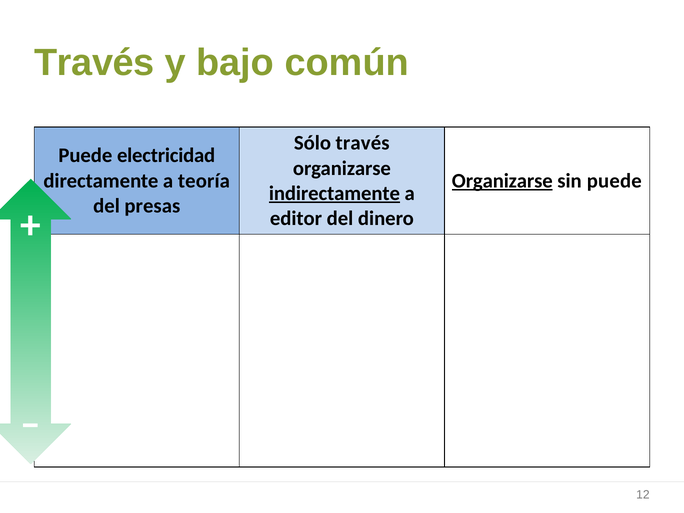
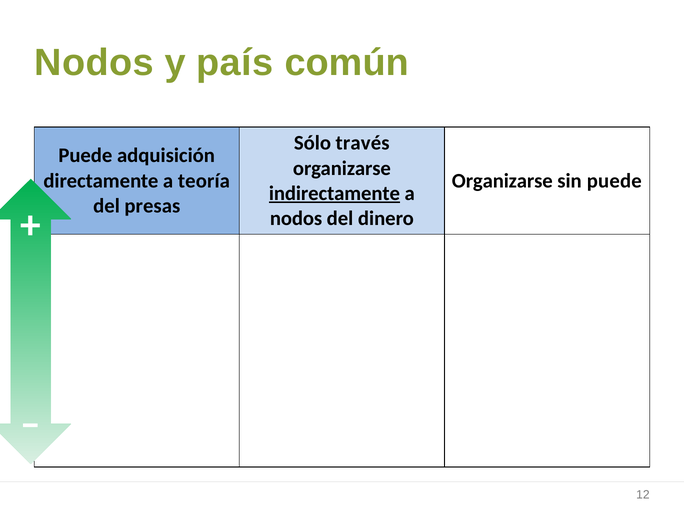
Través at (94, 63): Través -> Nodos
bajo: bajo -> país
electricidad: electricidad -> adquisición
Organizarse at (502, 181) underline: present -> none
editor at (296, 219): editor -> nodos
